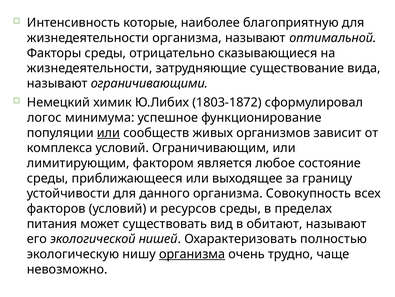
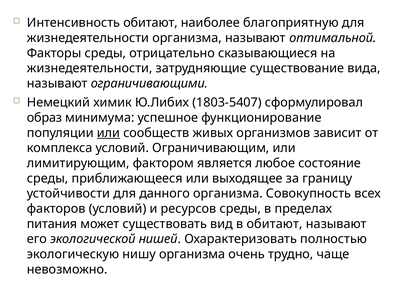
Интенсивность которые: которые -> обитают
1803-1872: 1803-1872 -> 1803-5407
логос: логос -> образ
организма at (192, 254) underline: present -> none
